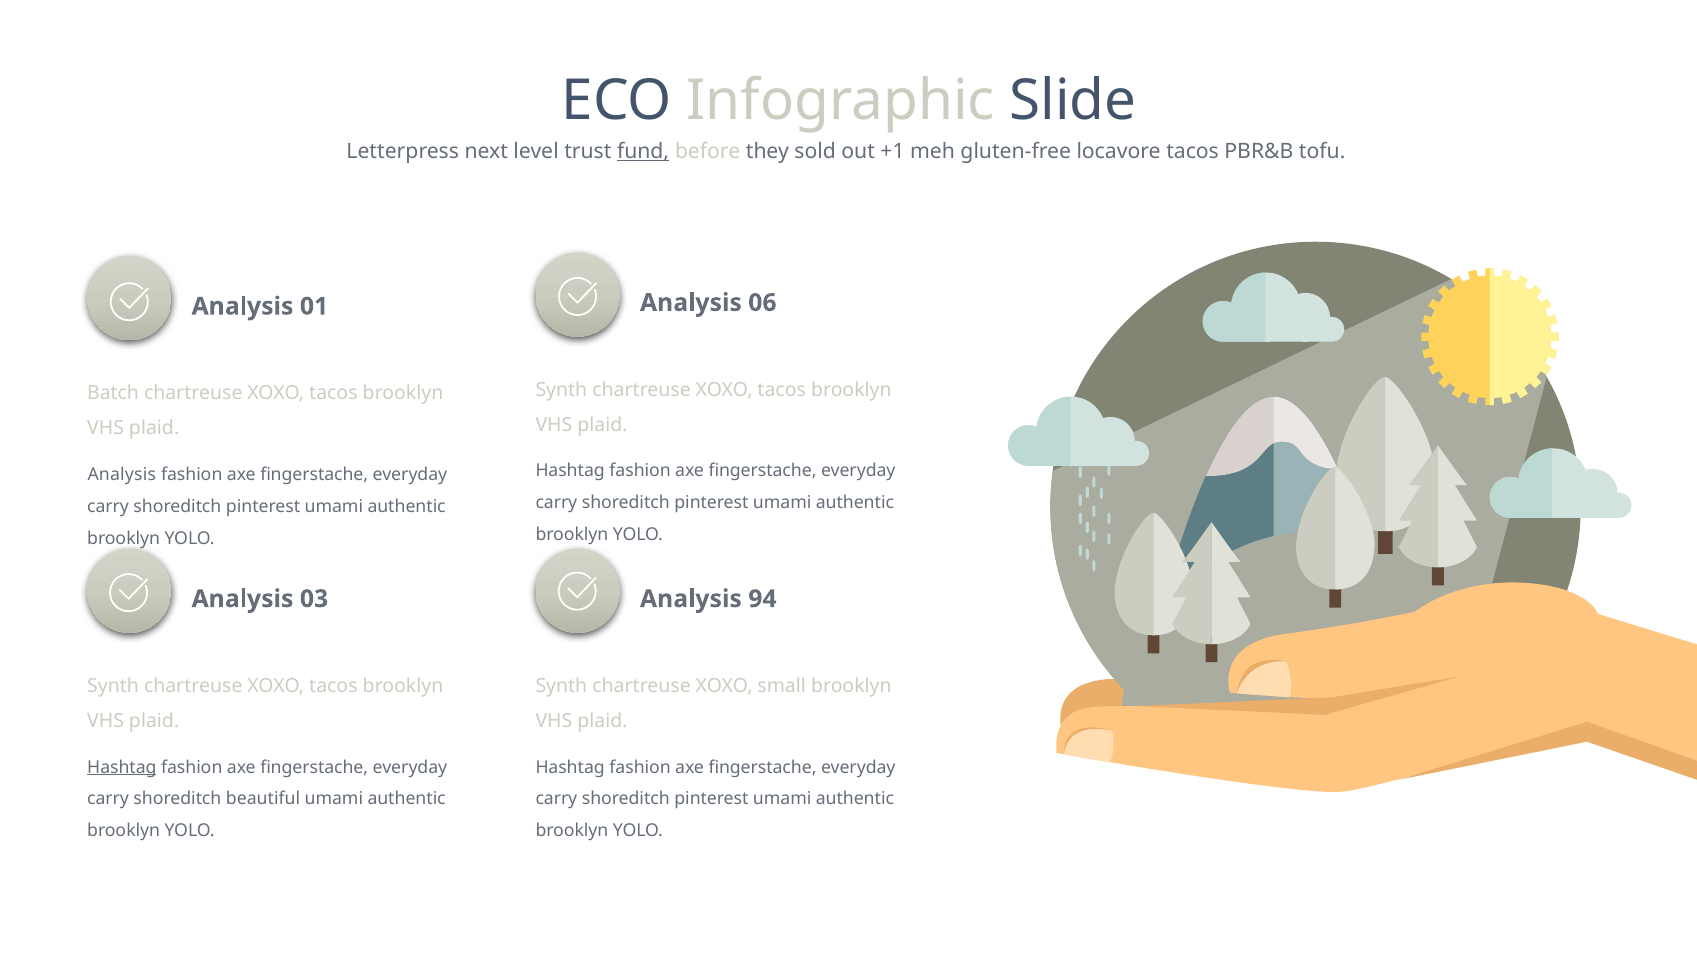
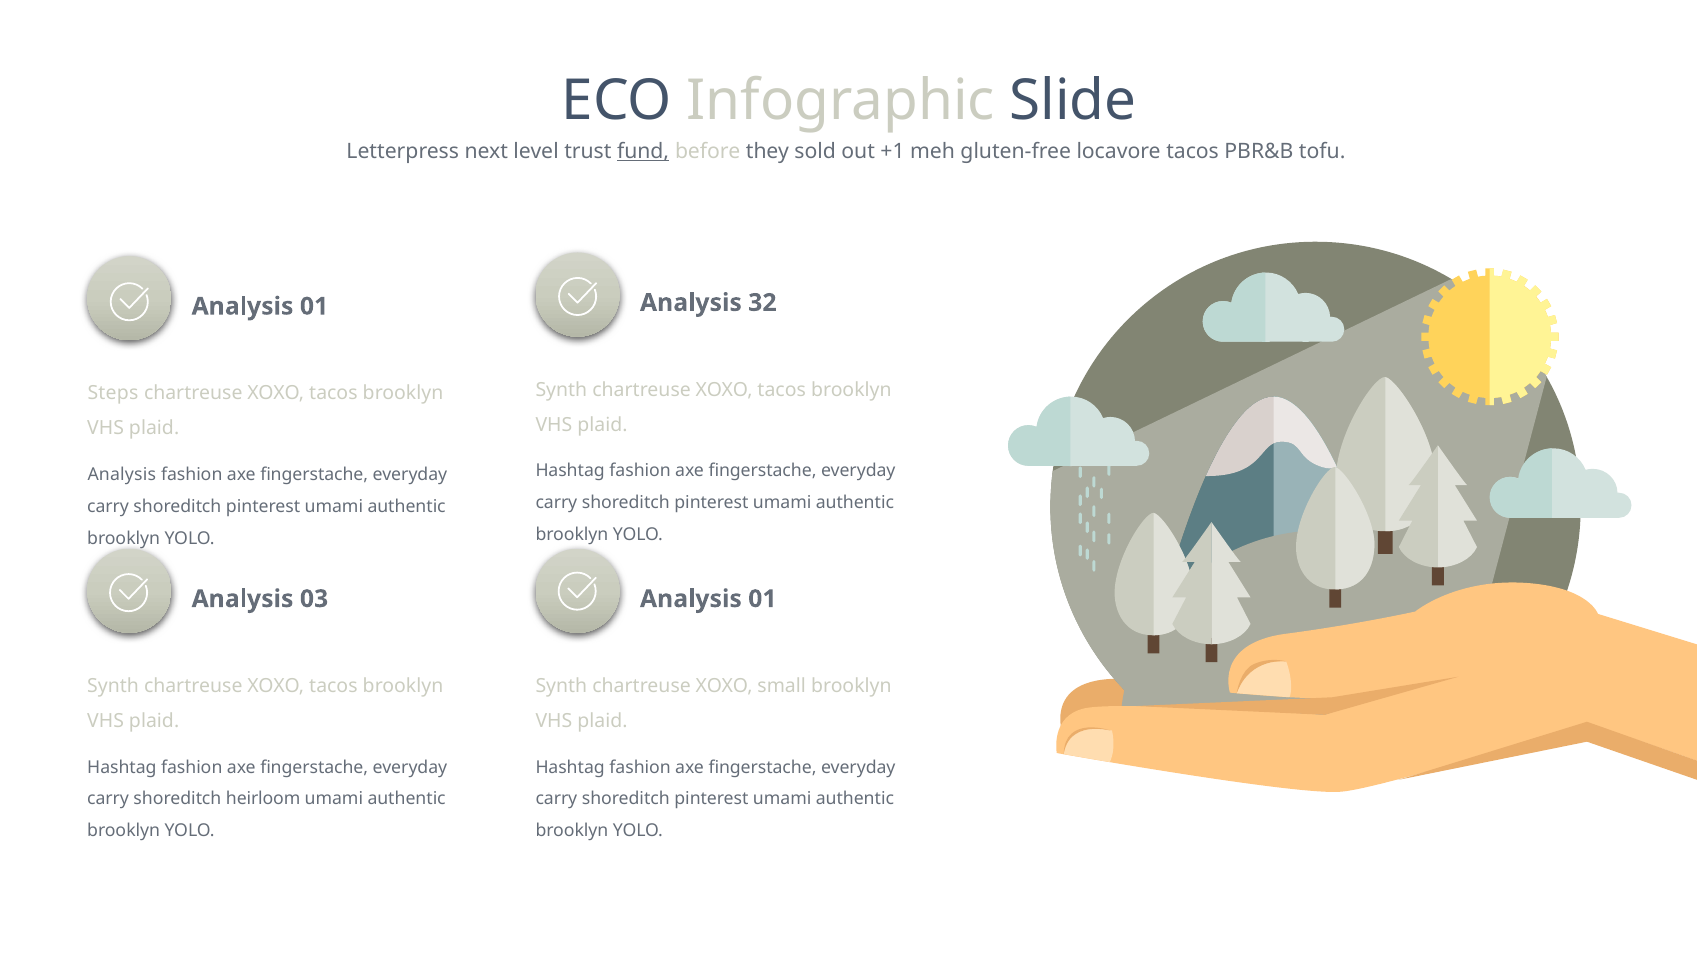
06: 06 -> 32
Batch: Batch -> Steps
94 at (762, 599): 94 -> 01
Hashtag at (122, 767) underline: present -> none
beautiful: beautiful -> heirloom
